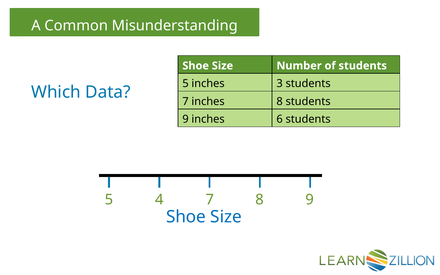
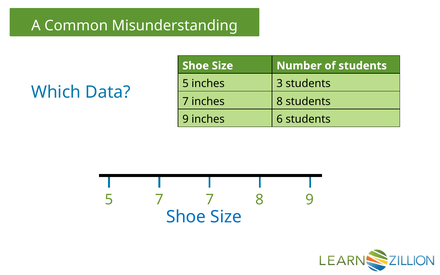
5 4: 4 -> 7
